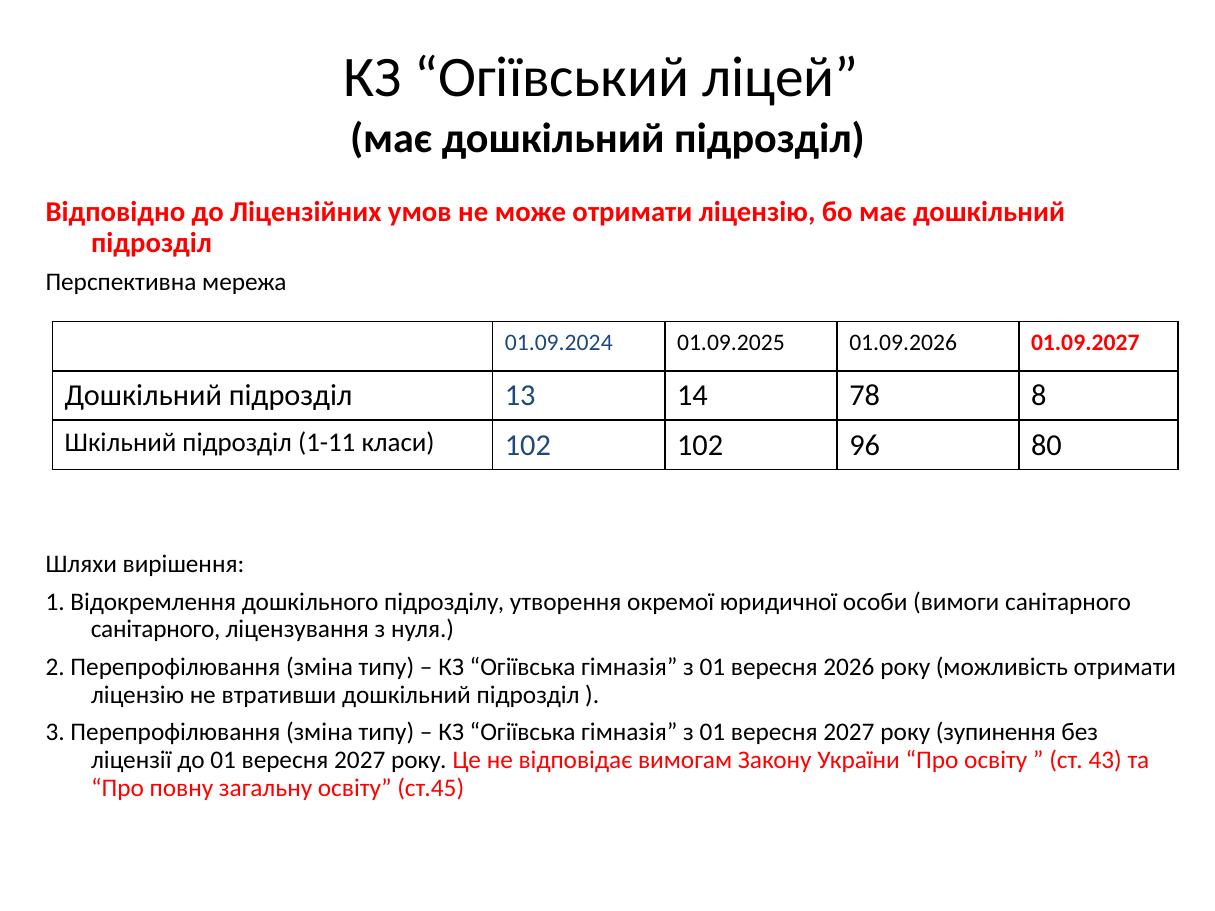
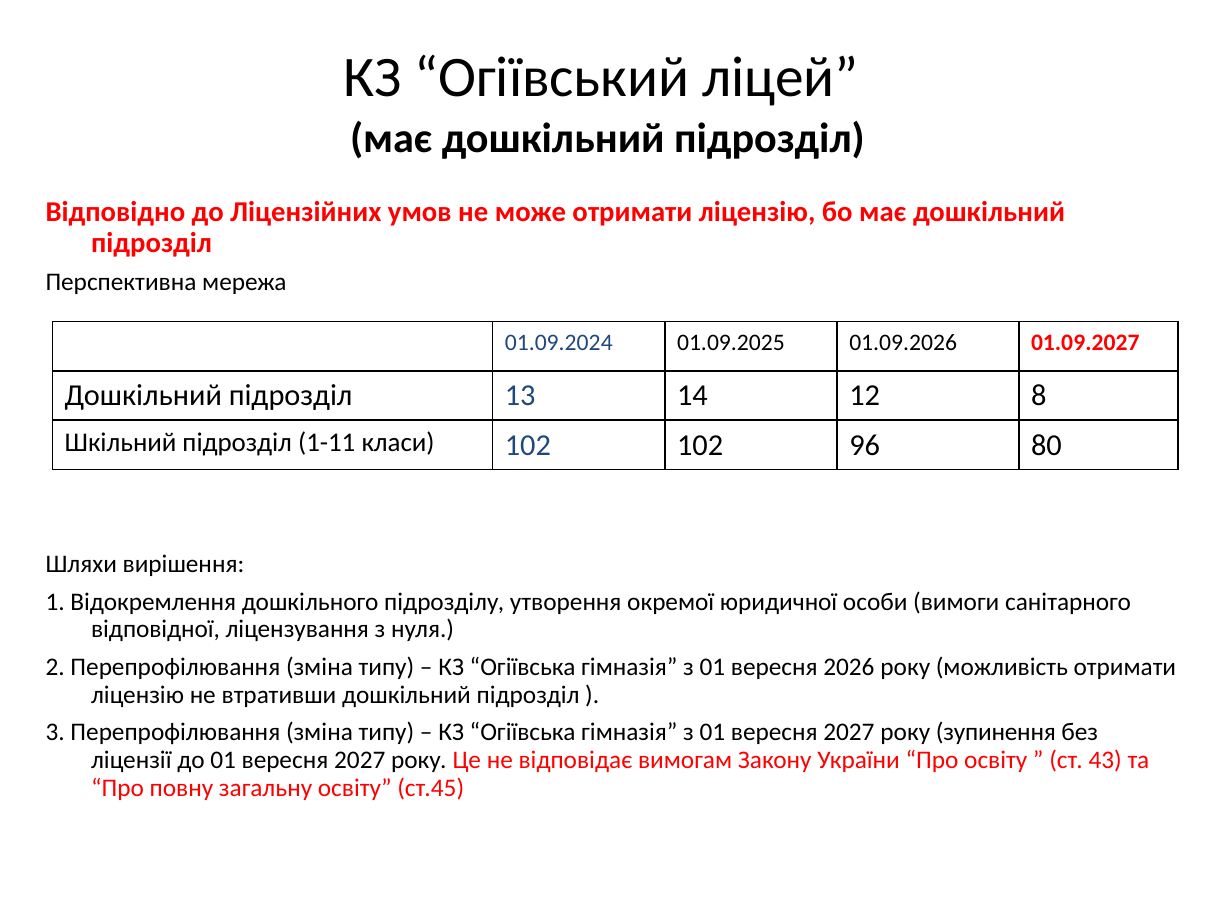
78: 78 -> 12
санітарного at (156, 630): санітарного -> відповідної
